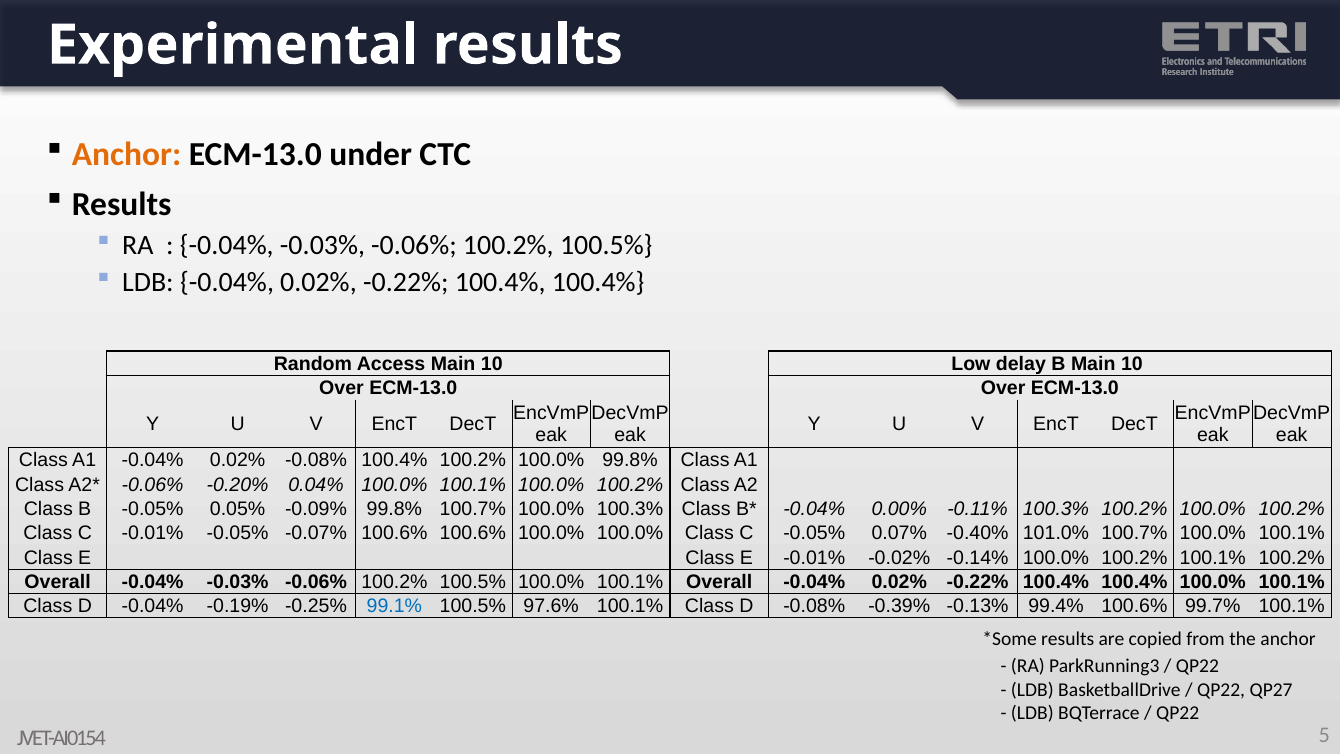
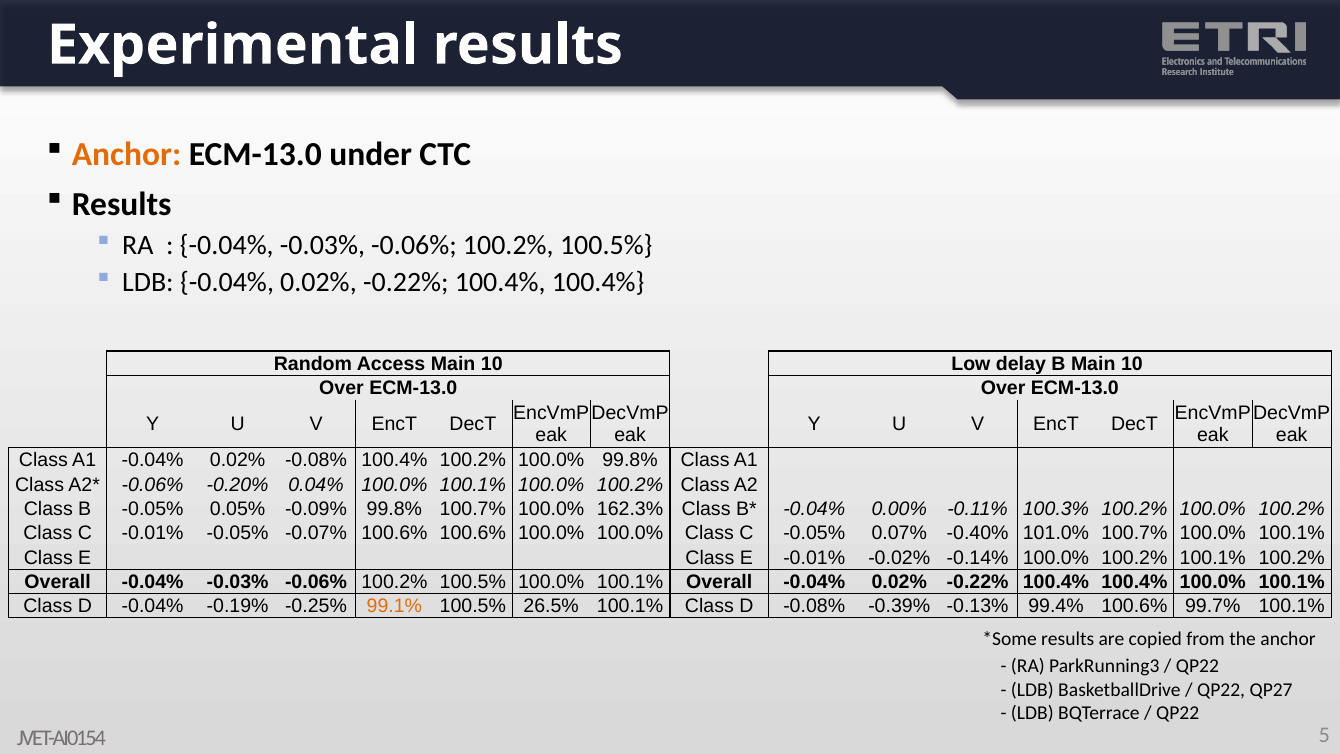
100.0% 100.3%: 100.3% -> 162.3%
99.1% colour: blue -> orange
97.6%: 97.6% -> 26.5%
